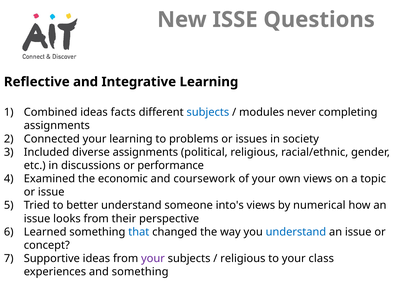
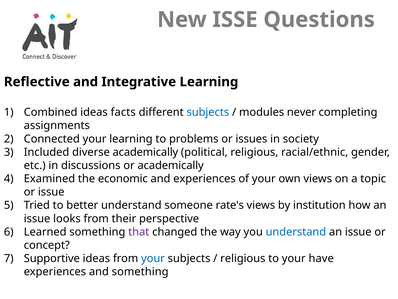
diverse assignments: assignments -> academically
or performance: performance -> academically
and coursework: coursework -> experiences
into's: into's -> rate's
numerical: numerical -> institution
that colour: blue -> purple
your at (153, 258) colour: purple -> blue
class: class -> have
